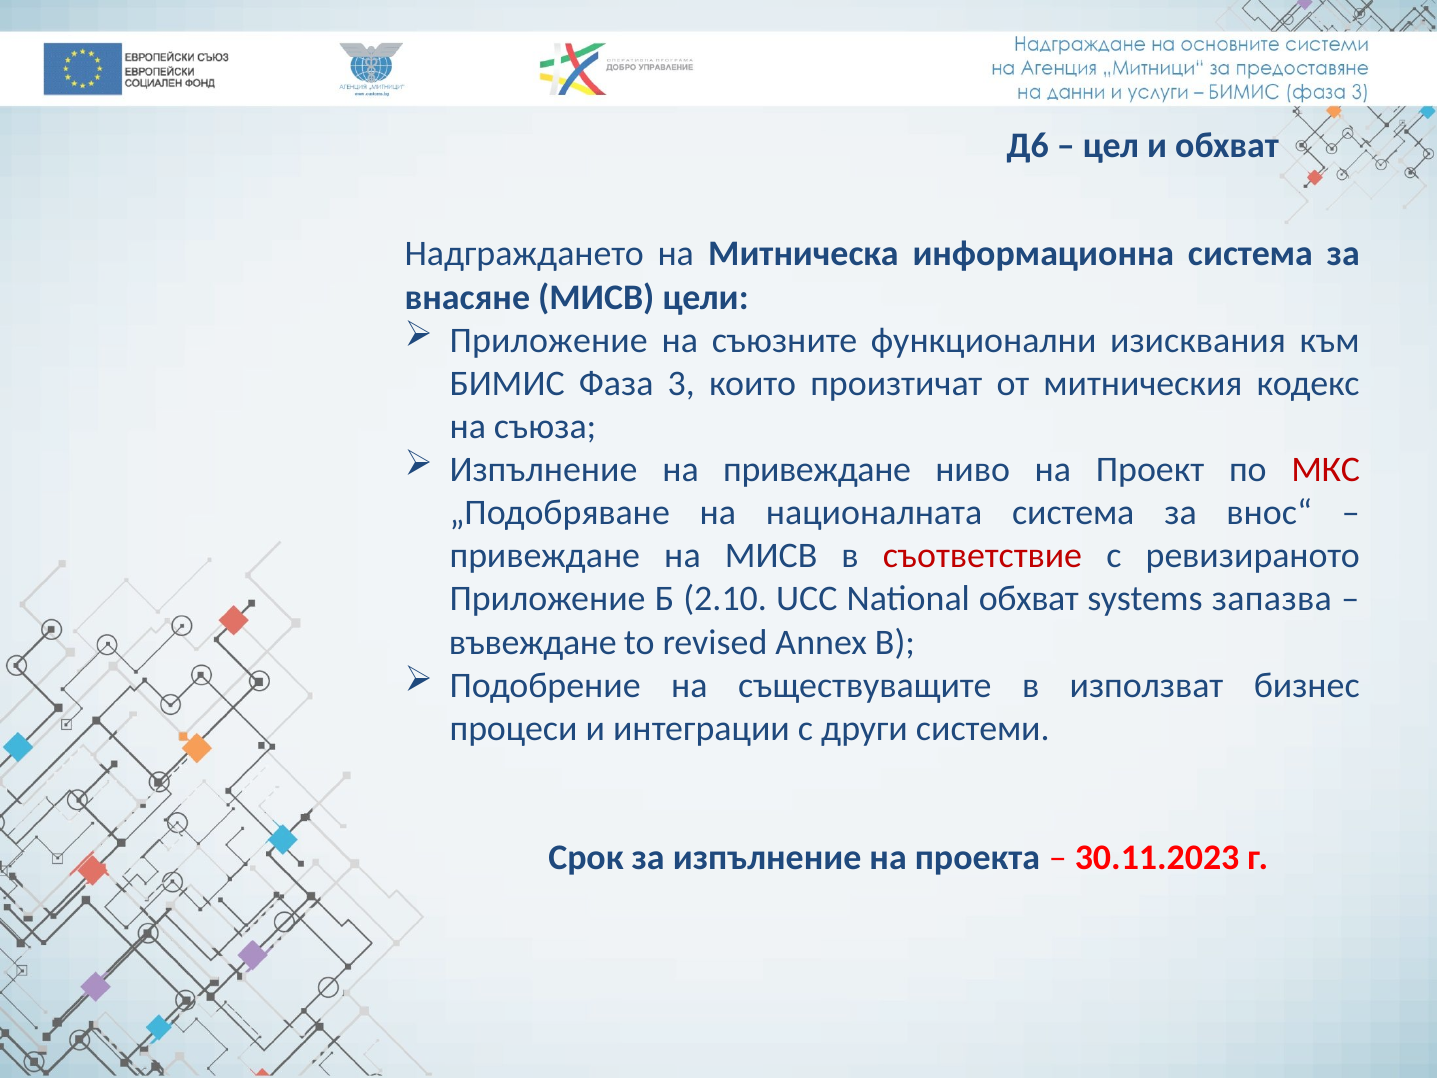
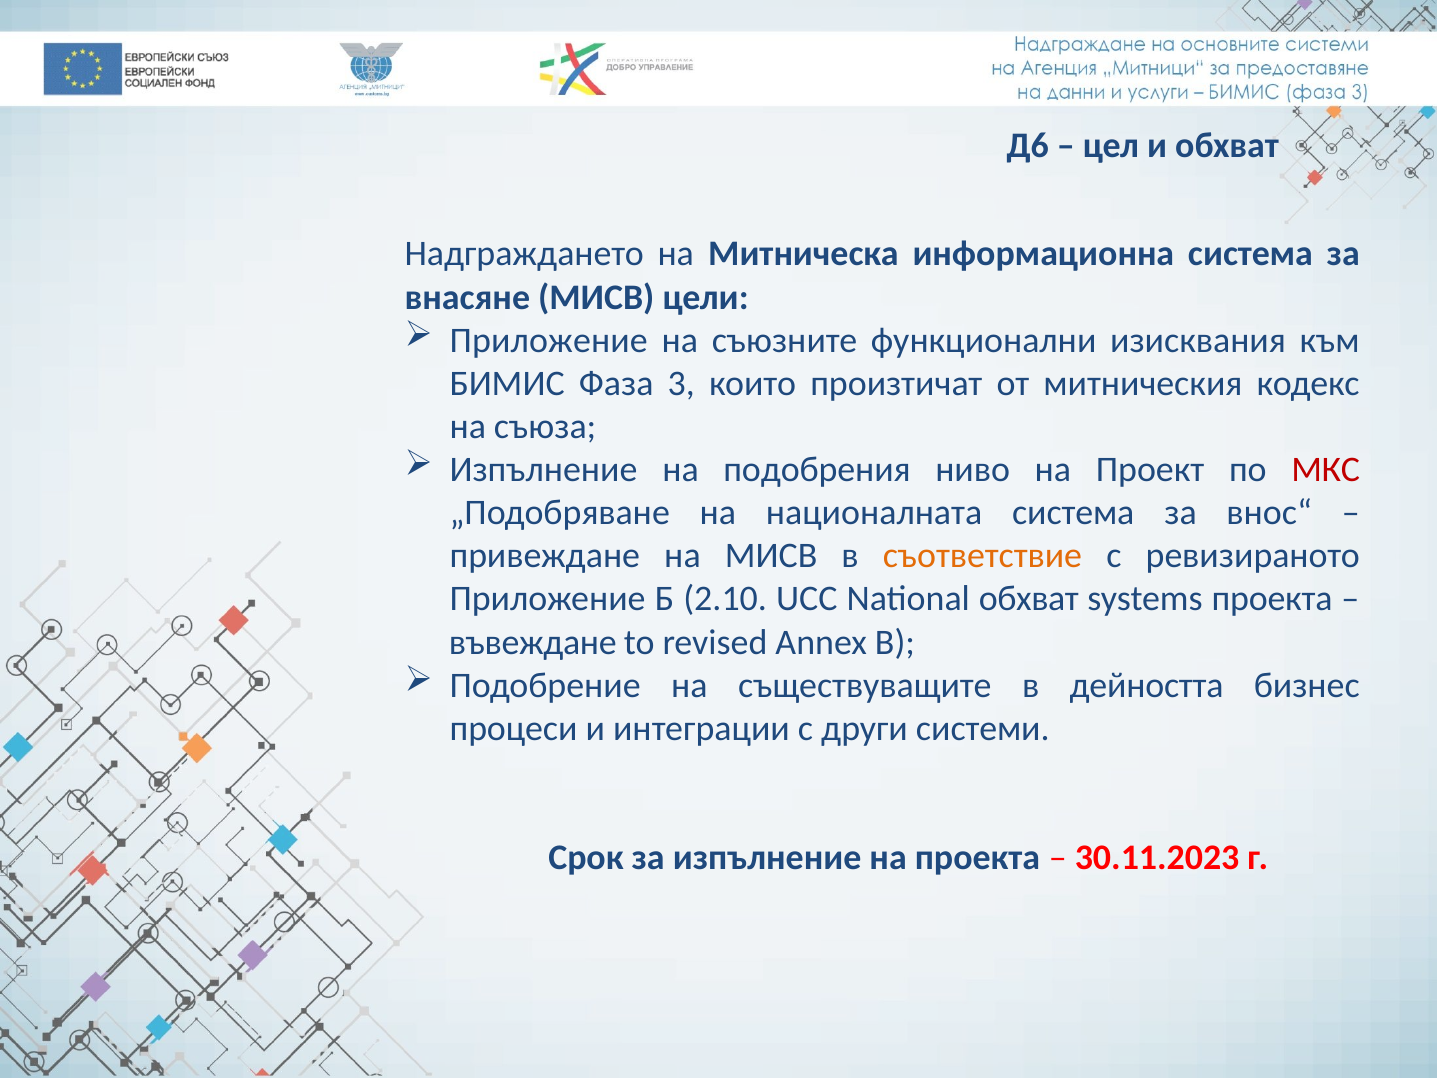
на привеждане: привеждане -> подобрения
съответствие colour: red -> orange
systems запазва: запазва -> проекта
използват: използват -> дейността
